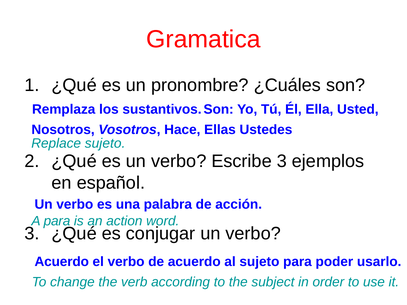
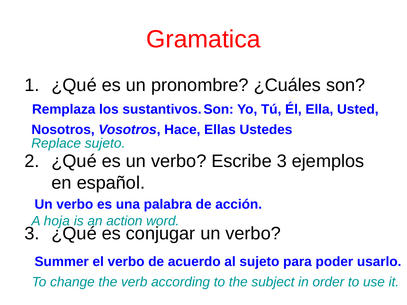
A para: para -> hoja
Acuerdo at (62, 262): Acuerdo -> Summer
